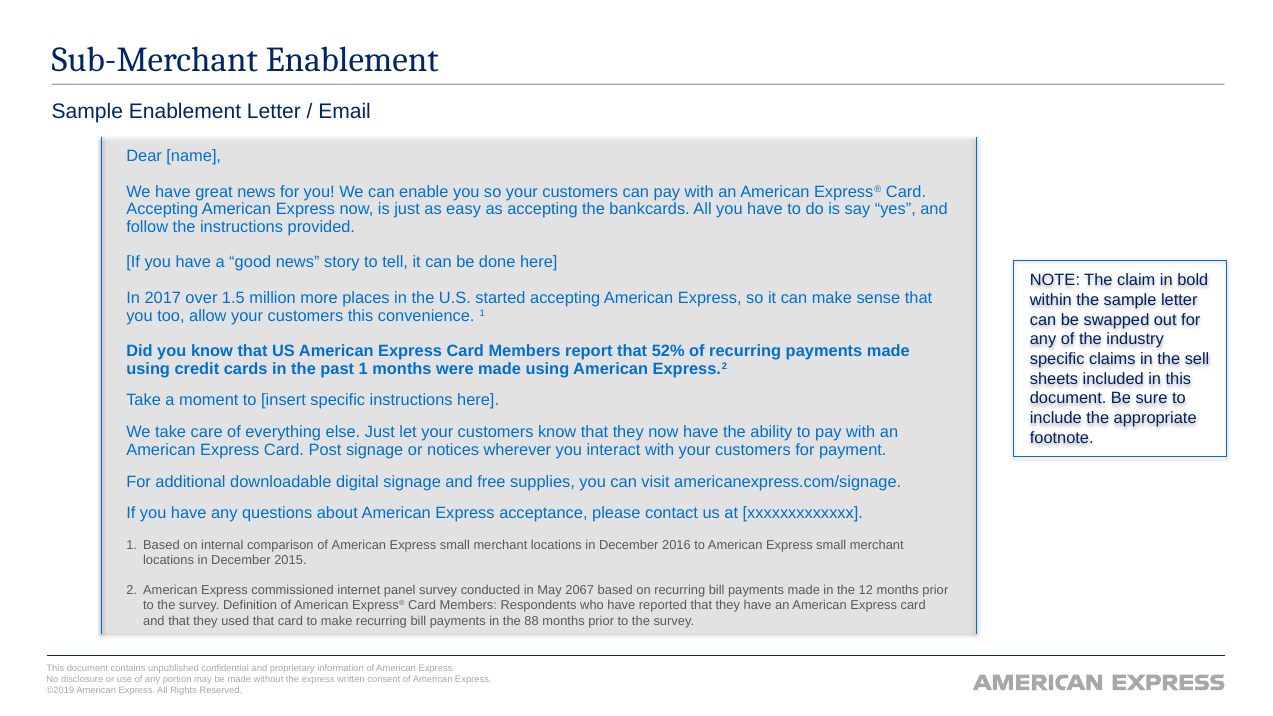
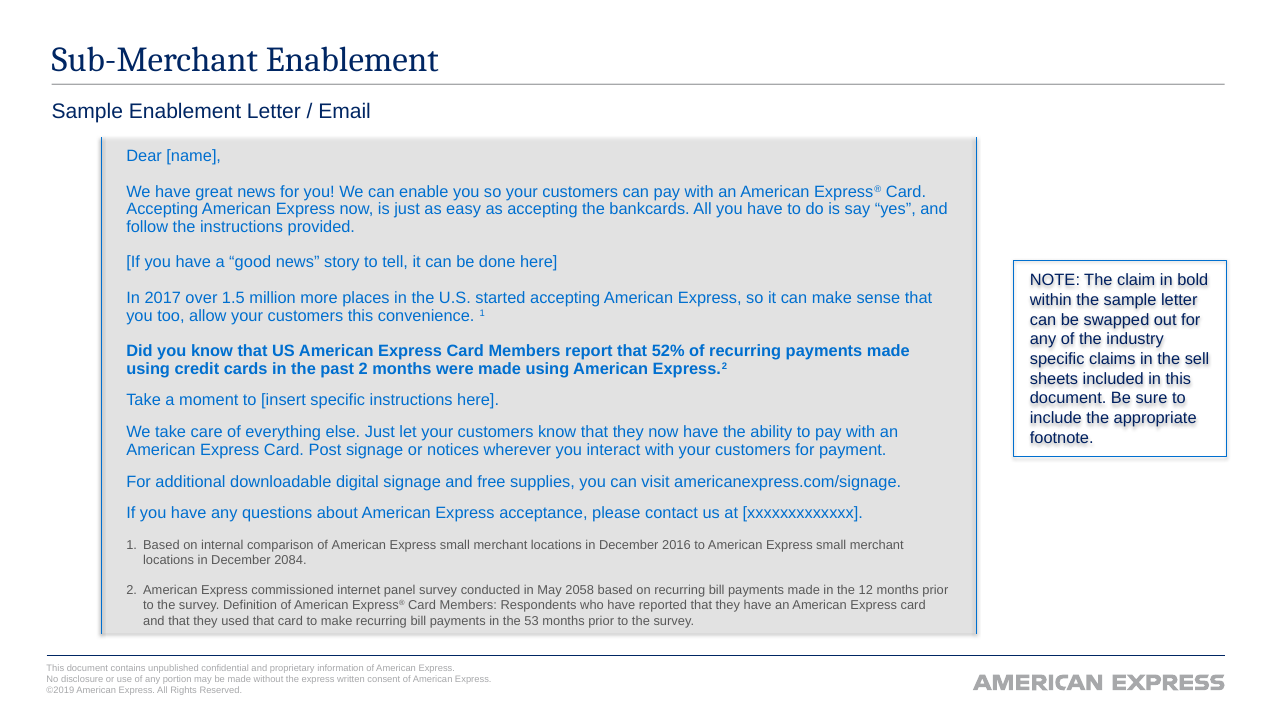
past 1: 1 -> 2
2015: 2015 -> 2084
2067: 2067 -> 2058
88: 88 -> 53
